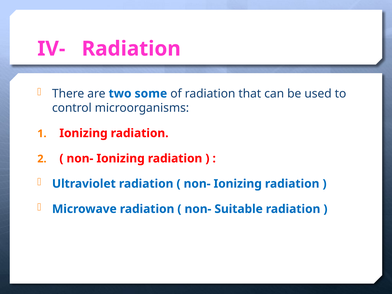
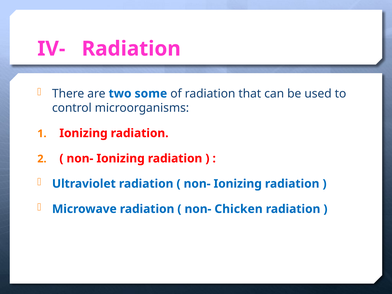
Suitable: Suitable -> Chicken
